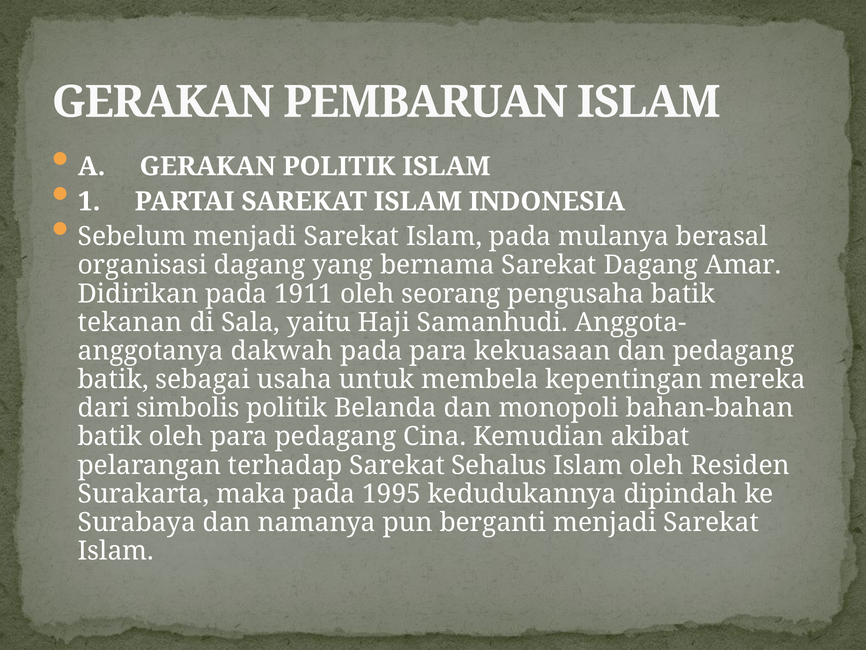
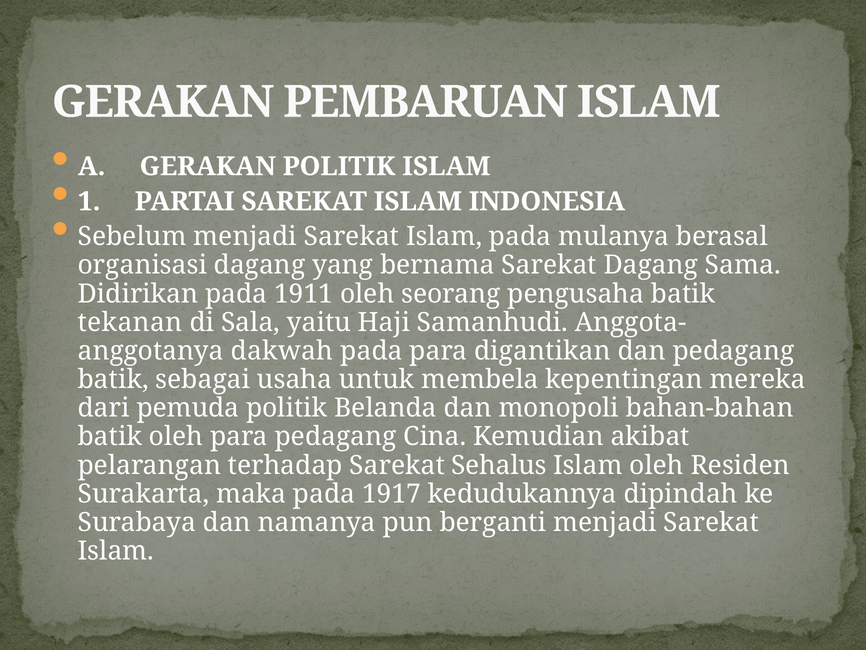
Amar: Amar -> Sama
kekuasaan: kekuasaan -> digantikan
simbolis: simbolis -> pemuda
1995: 1995 -> 1917
